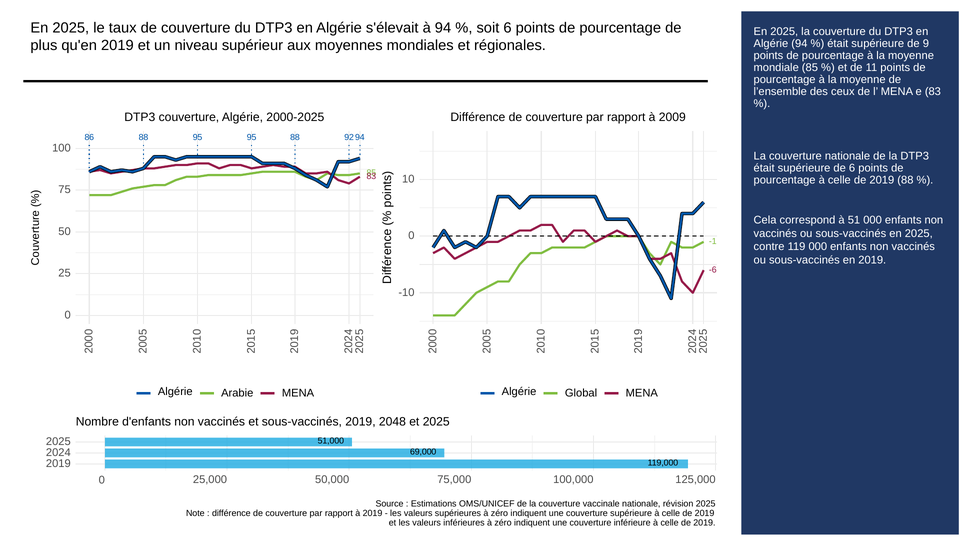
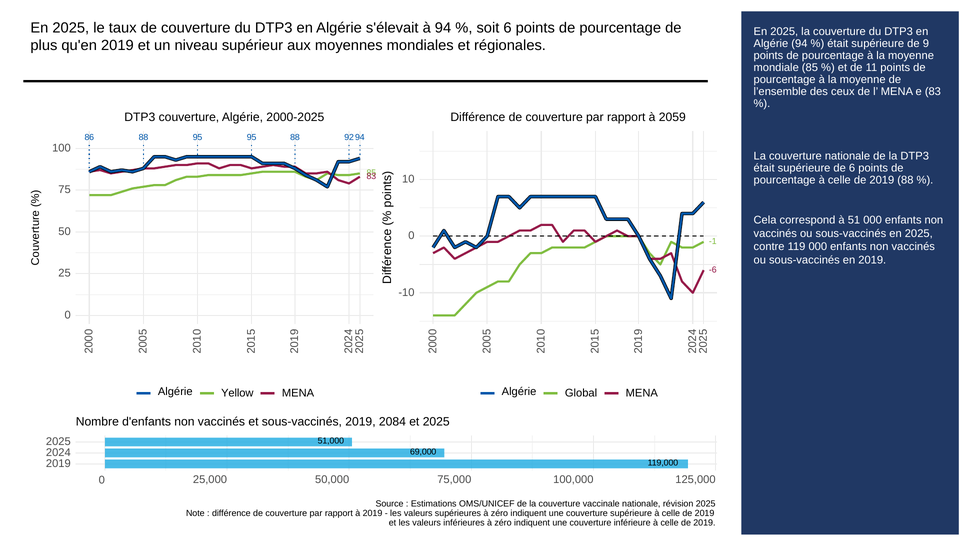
2009: 2009 -> 2059
Arabie: Arabie -> Yellow
2048: 2048 -> 2084
